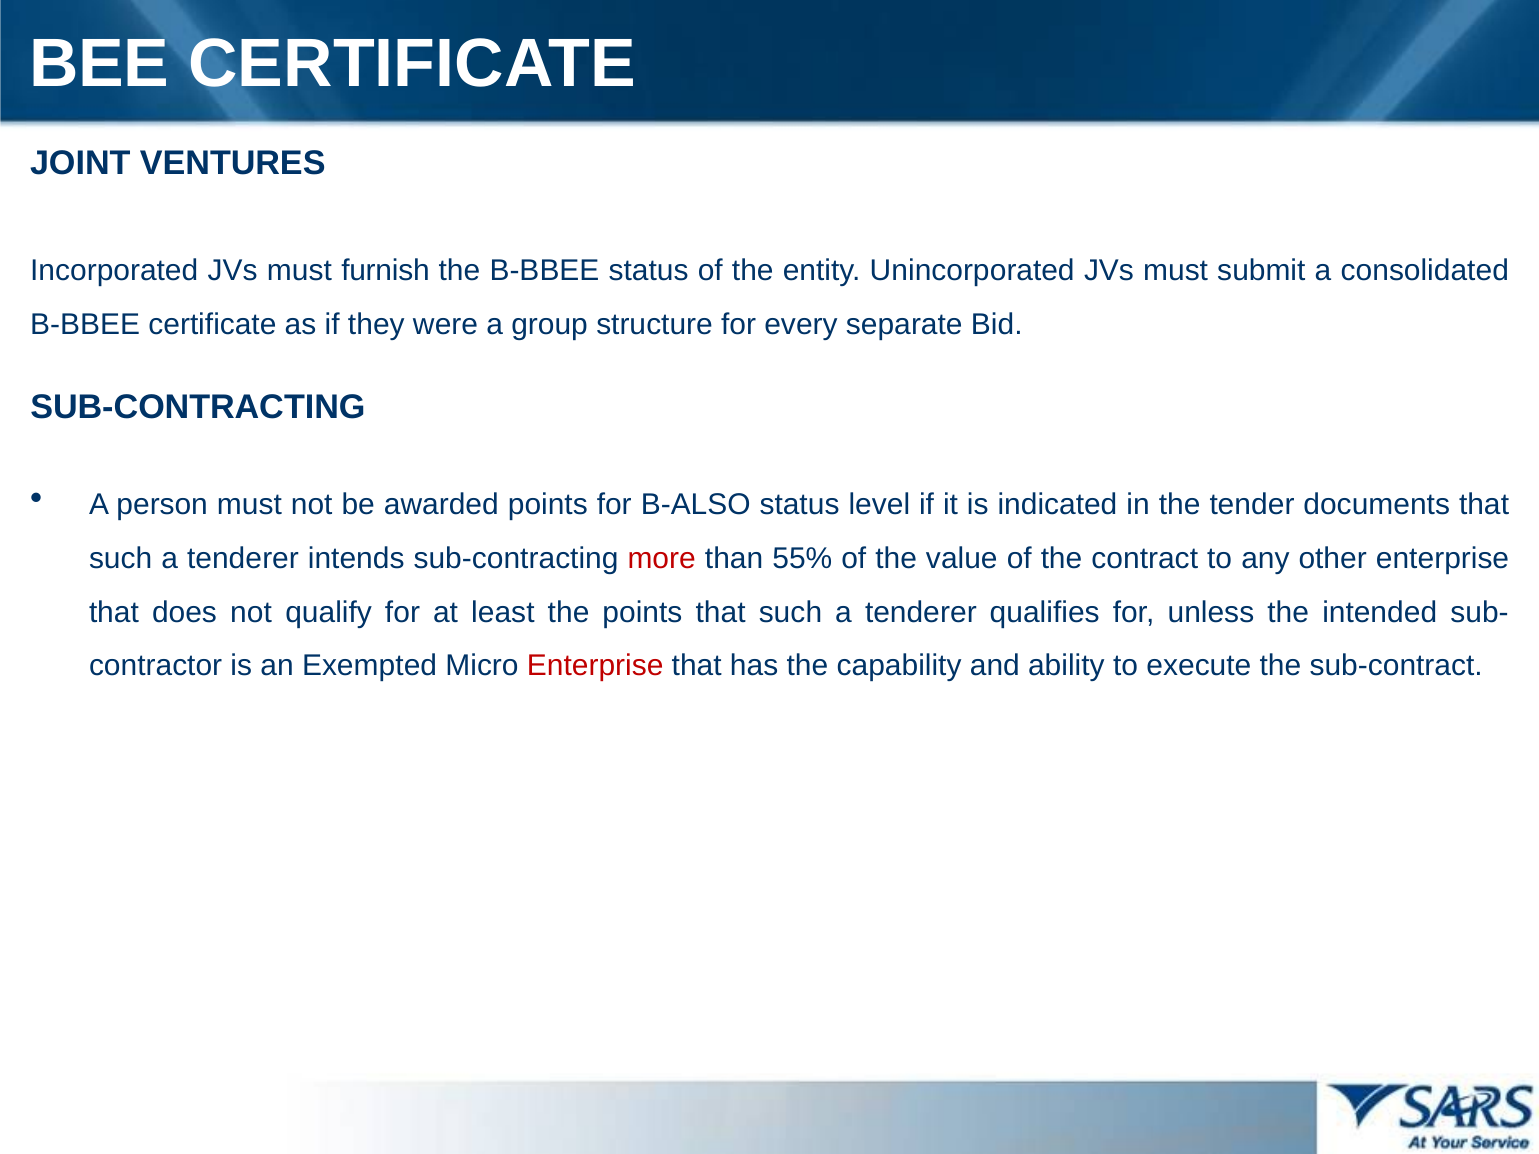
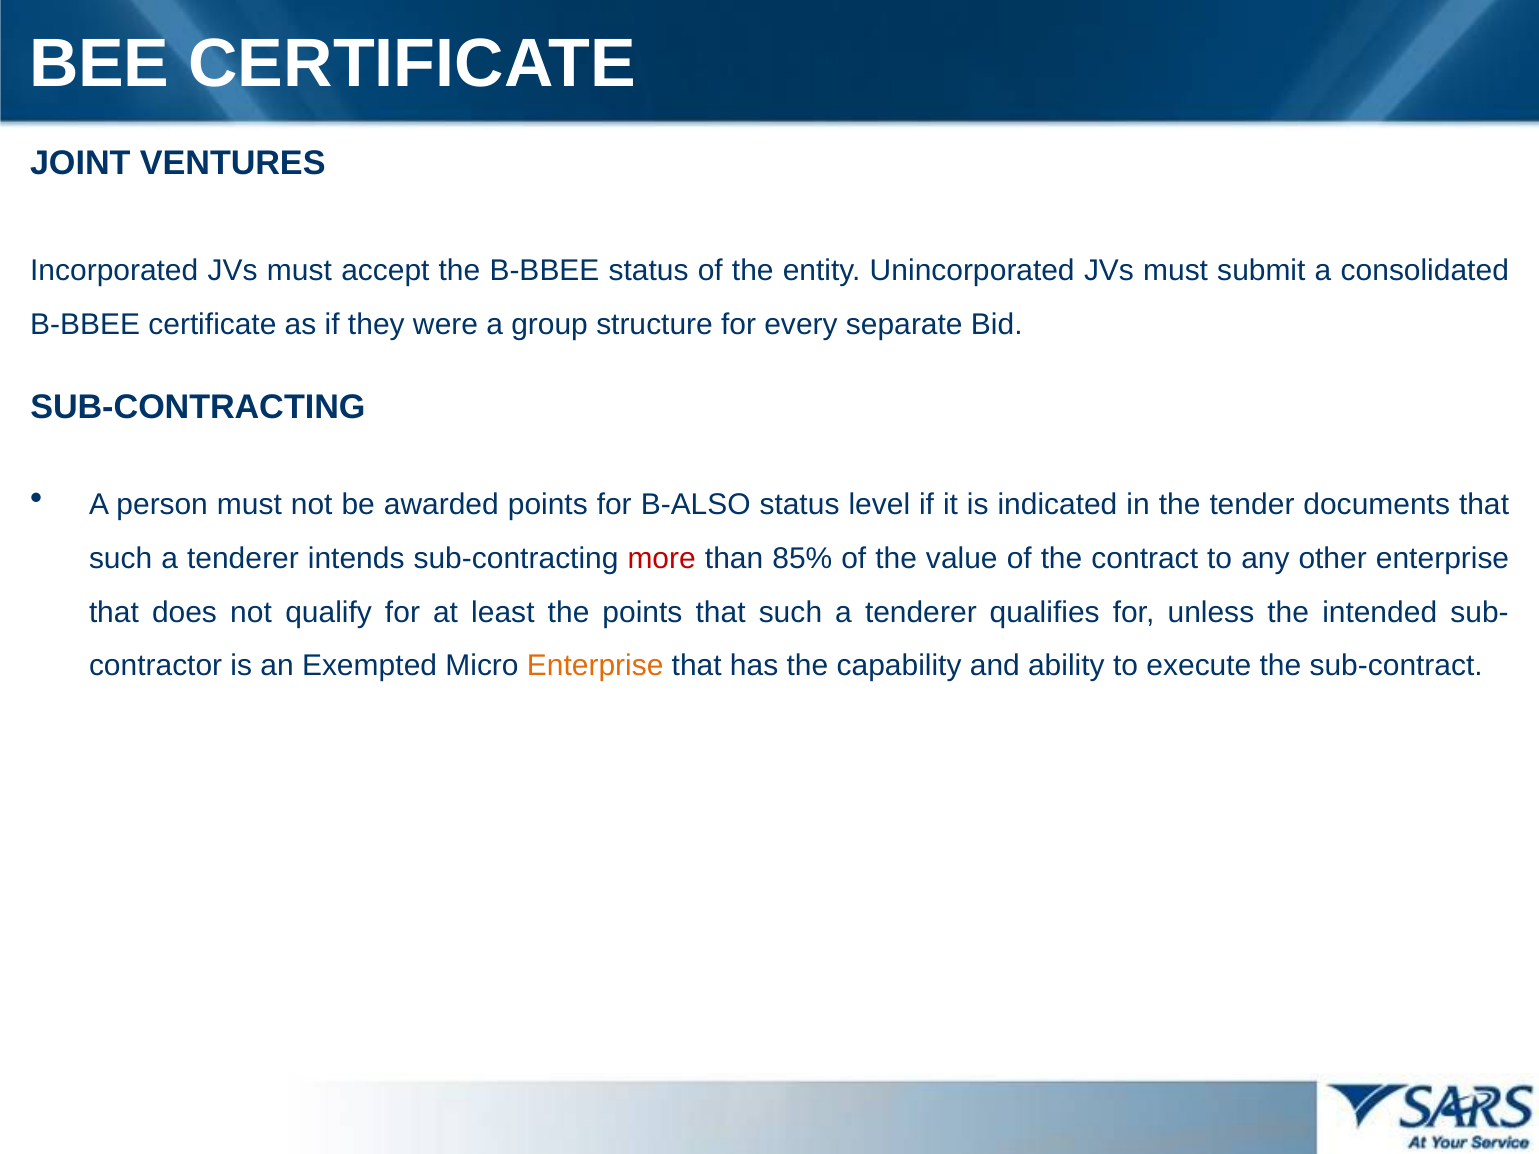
furnish: furnish -> accept
55%: 55% -> 85%
Enterprise at (595, 666) colour: red -> orange
